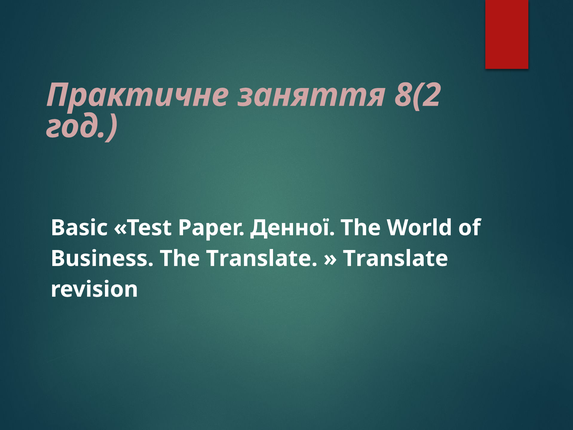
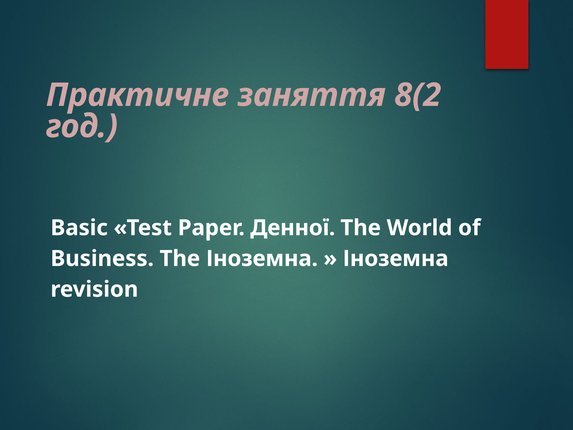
The Translate: Translate -> Іноземна
Translate at (396, 258): Translate -> Іноземна
